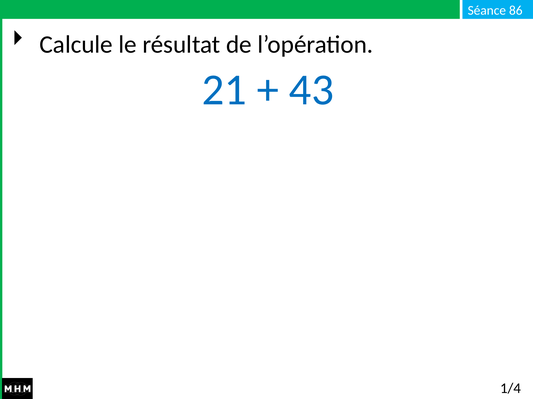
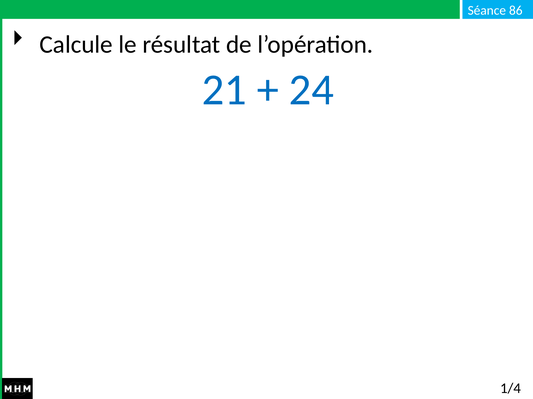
43: 43 -> 24
